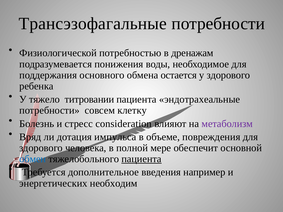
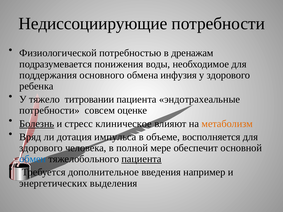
Трансэзофагальные: Трансэзофагальные -> Недиссоциирующие
остается: остается -> инфузия
клетку: клетку -> оценке
Болезнь underline: none -> present
consideration: consideration -> клиническое
метаболизм colour: purple -> orange
повреждения: повреждения -> восполняется
необходим: необходим -> выделения
